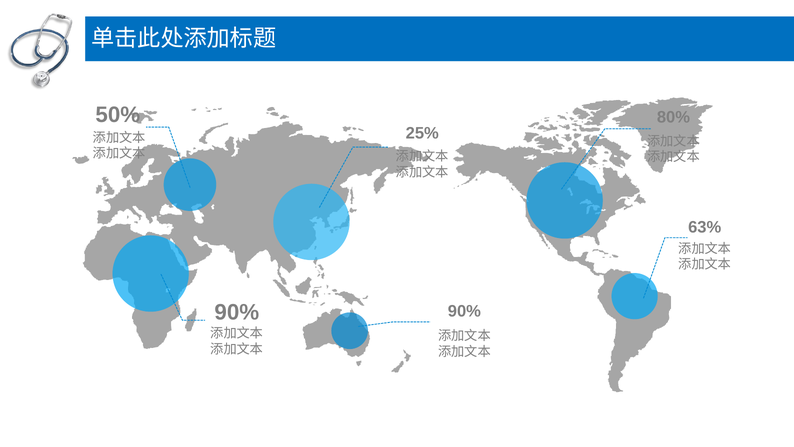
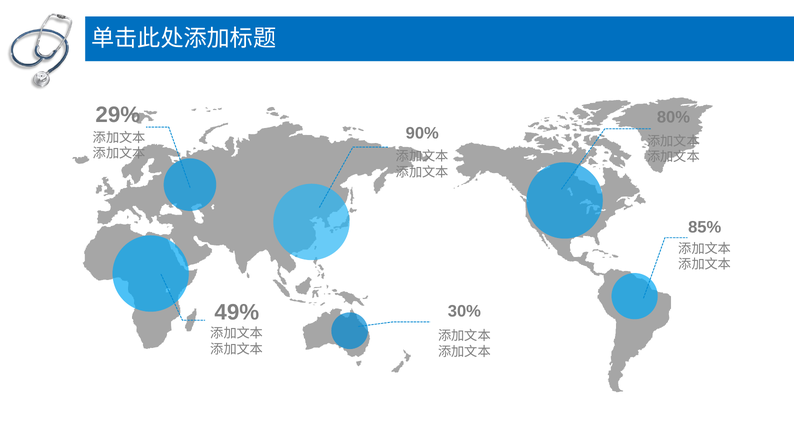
50%: 50% -> 29%
25%: 25% -> 90%
63%: 63% -> 85%
90% at (237, 312): 90% -> 49%
90% at (464, 311): 90% -> 30%
